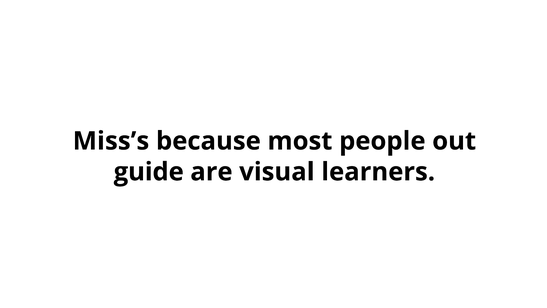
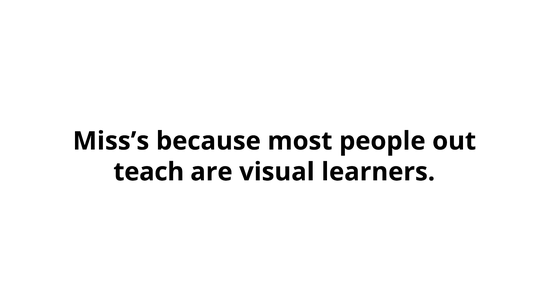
guide: guide -> teach
